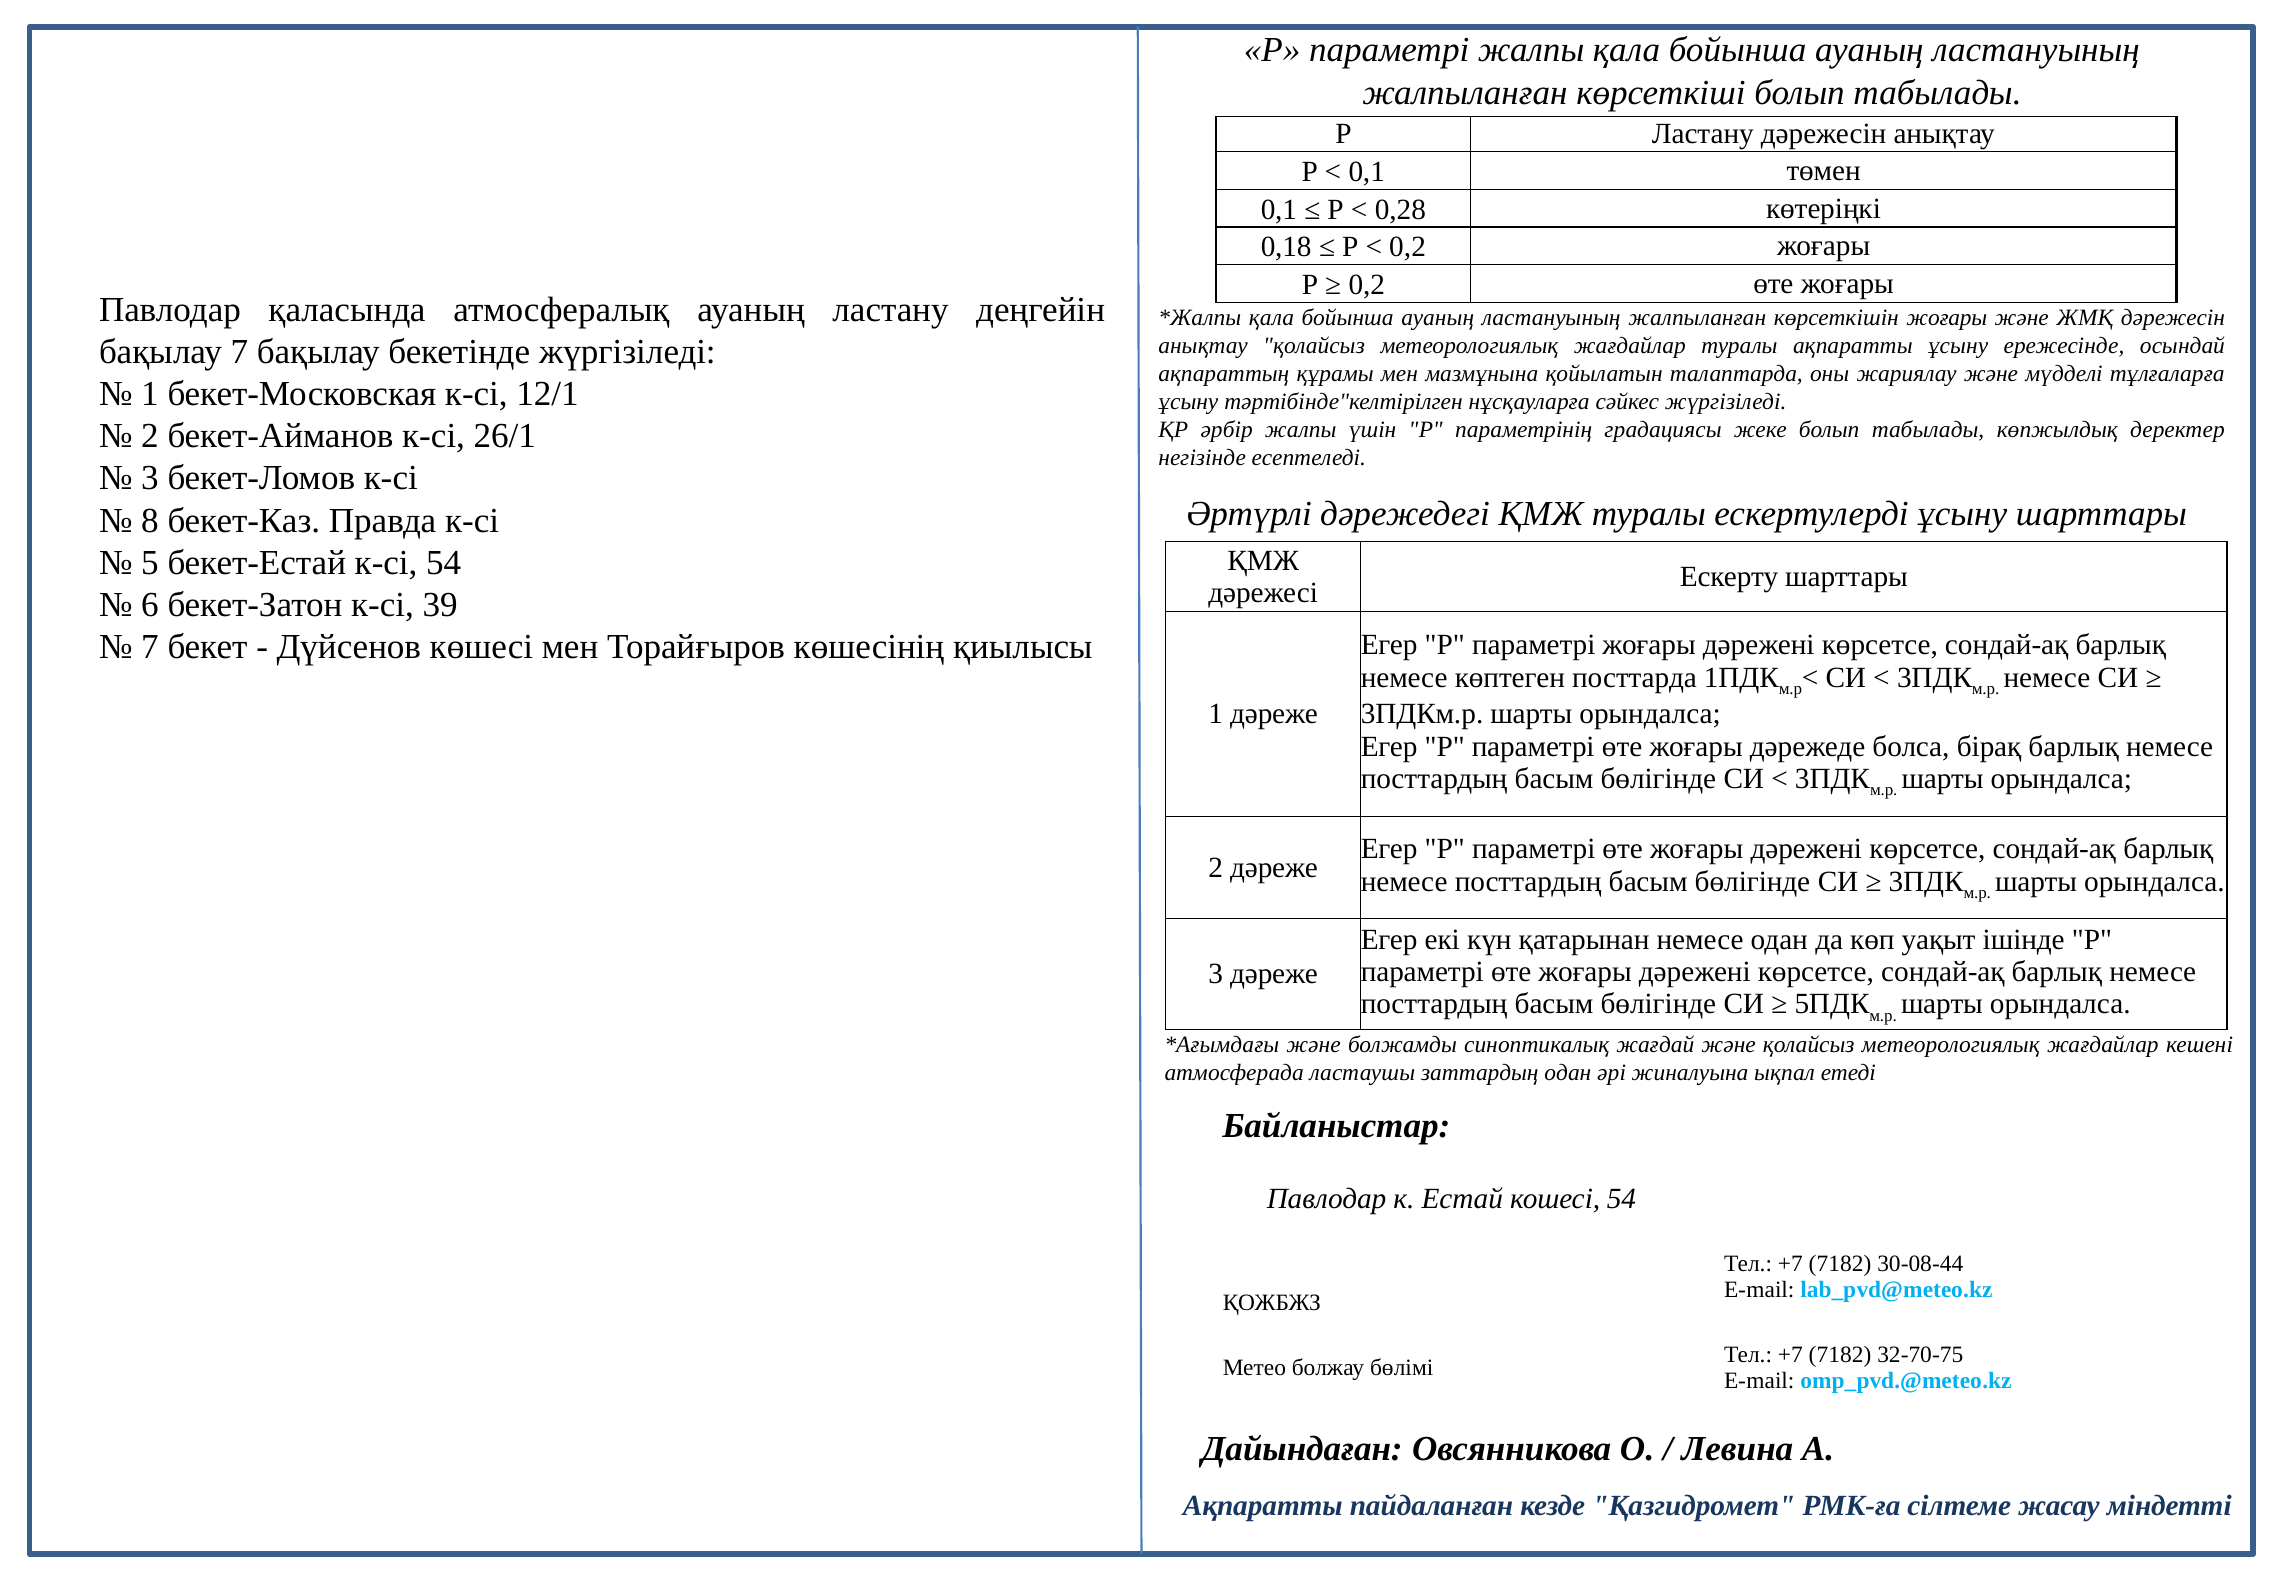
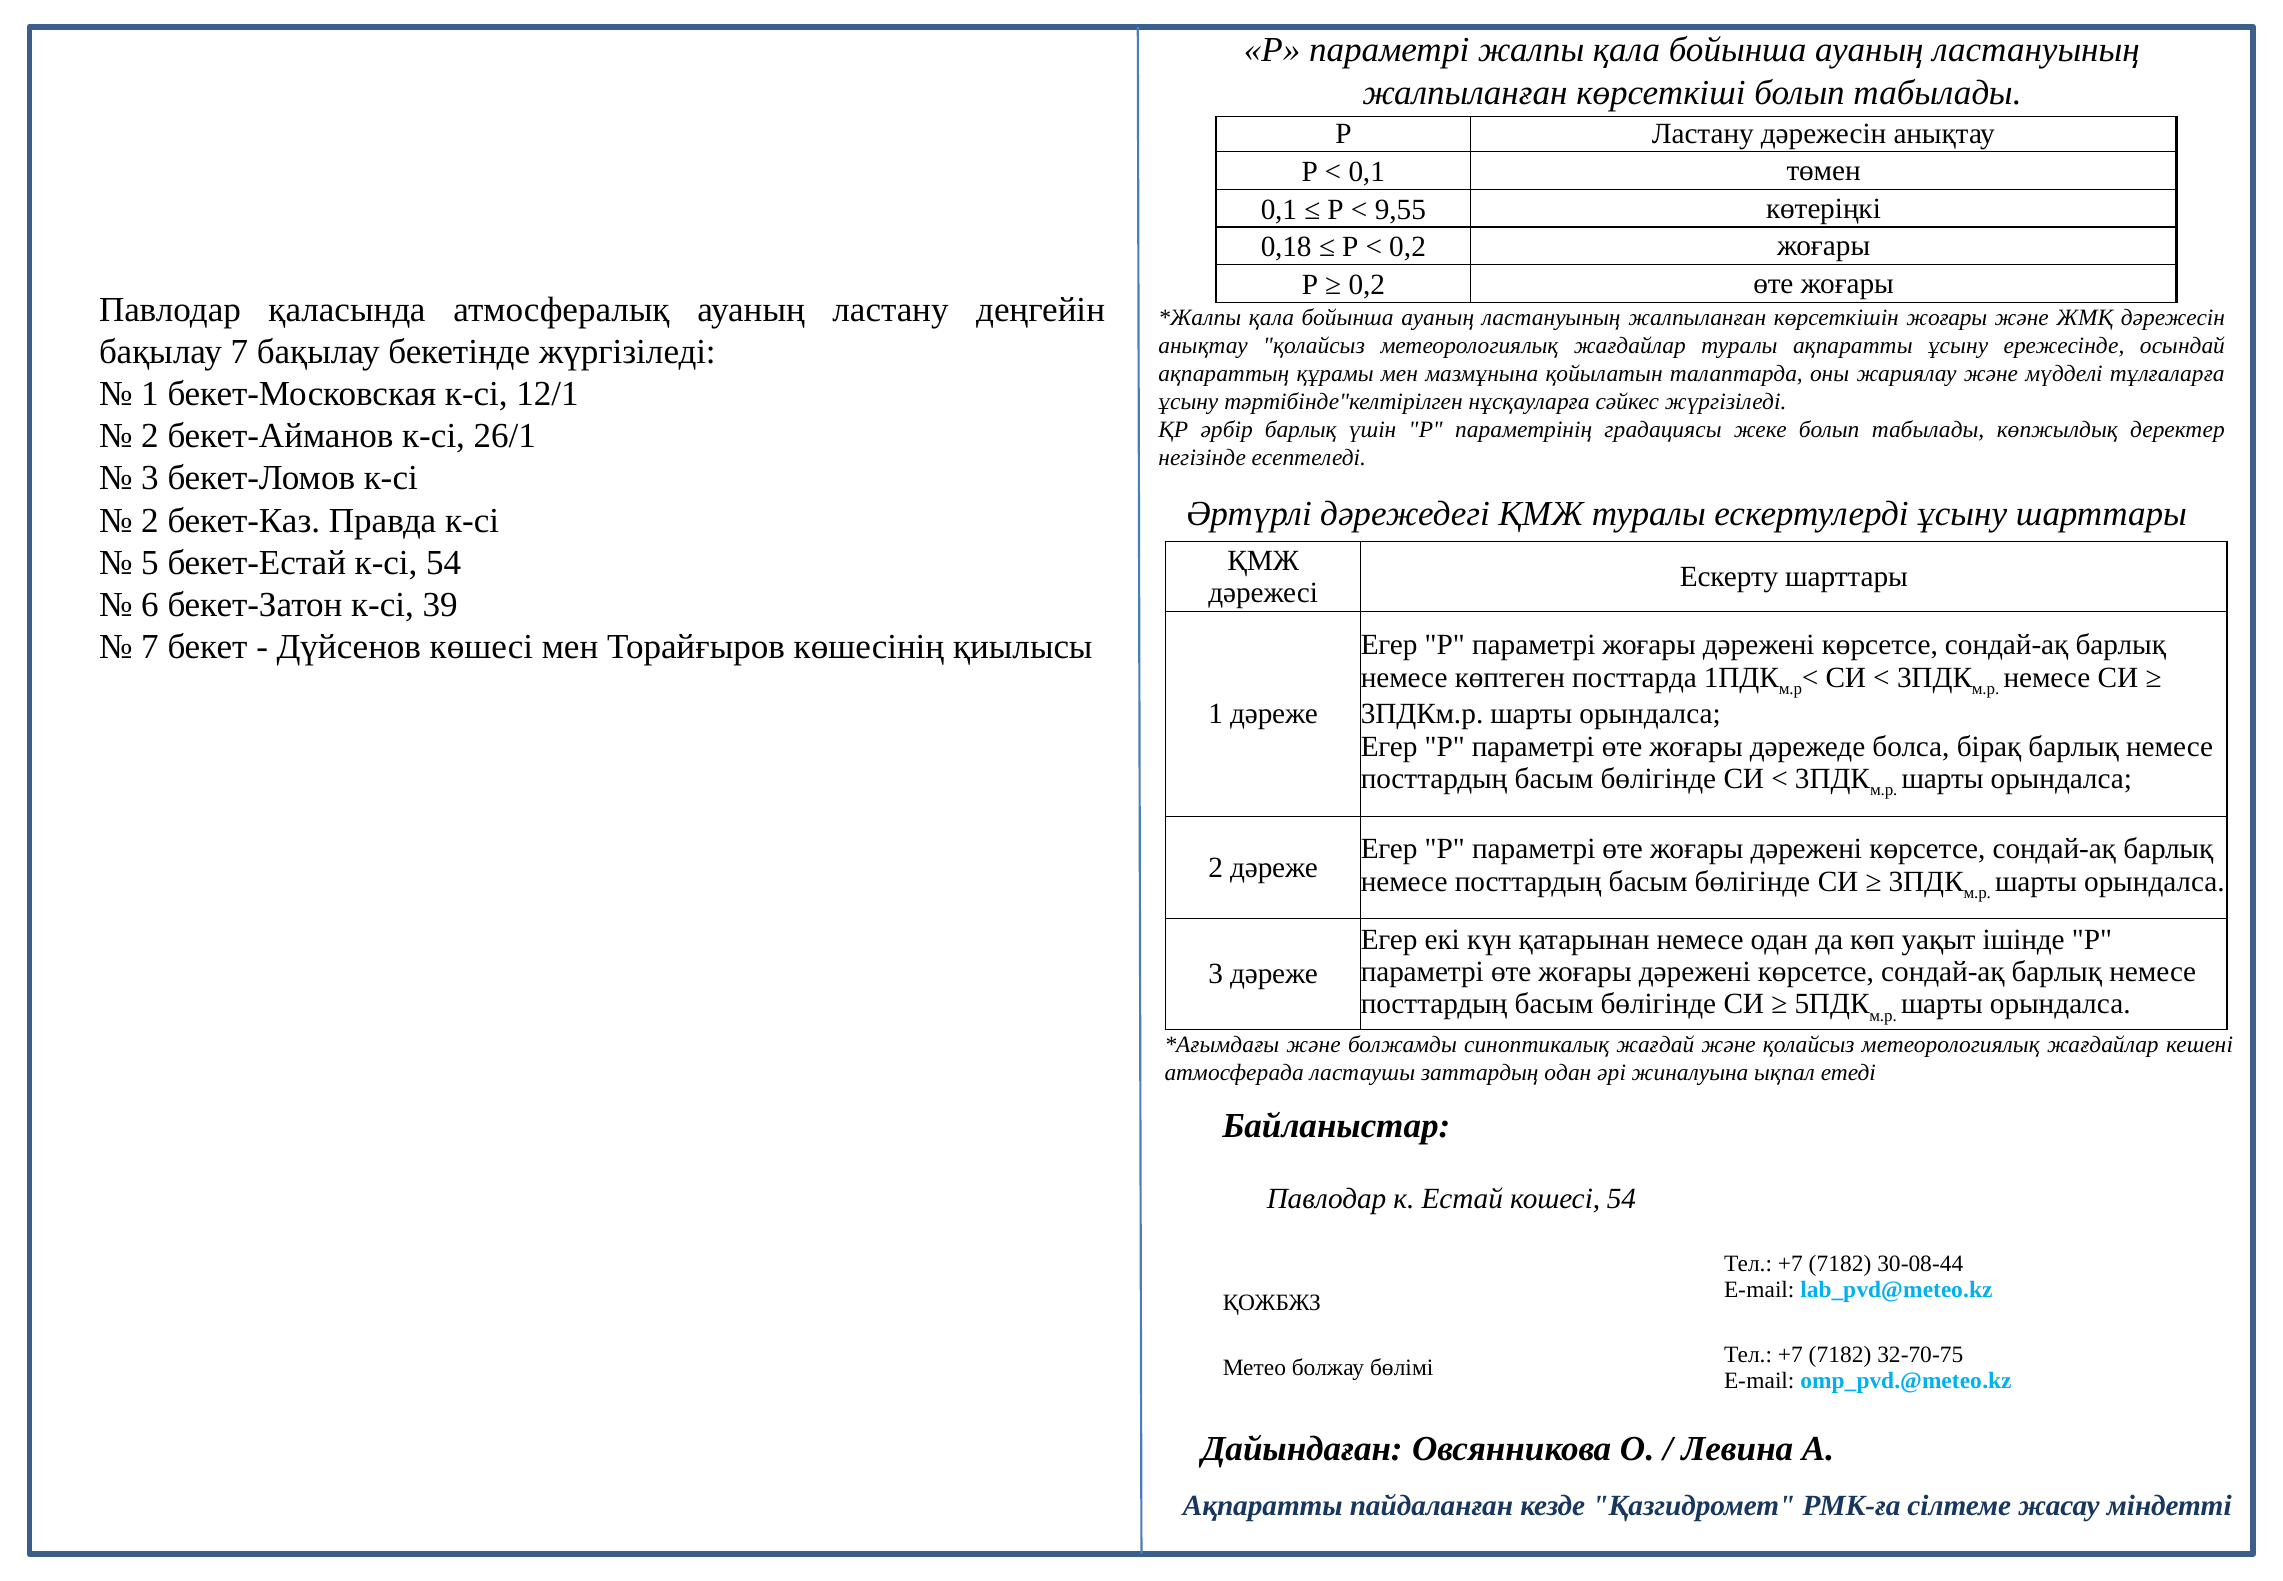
0,28: 0,28 -> 9,55
әрбір жалпы: жалпы -> барлық
8 at (150, 520): 8 -> 2
